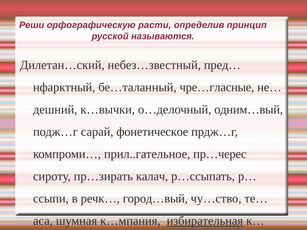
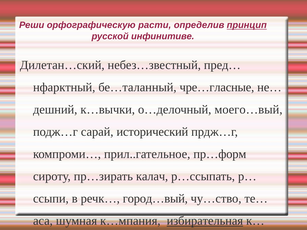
принцип underline: none -> present
называются: называются -> инфинитиве
одним…вый: одним…вый -> моего…вый
фонетическое: фонетическое -> исторический
пр…черес: пр…черес -> пр…форм
